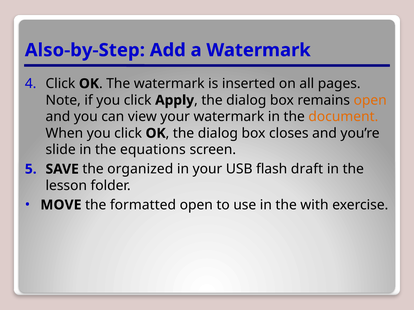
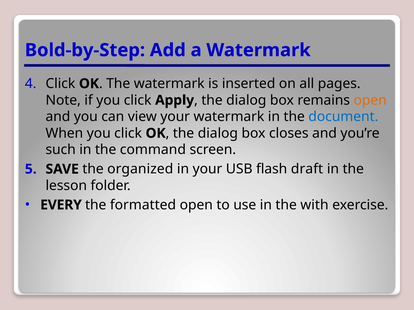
Also-by-Step: Also-by-Step -> Bold-by-Step
document colour: orange -> blue
slide: slide -> such
equations: equations -> command
MOVE: MOVE -> EVERY
